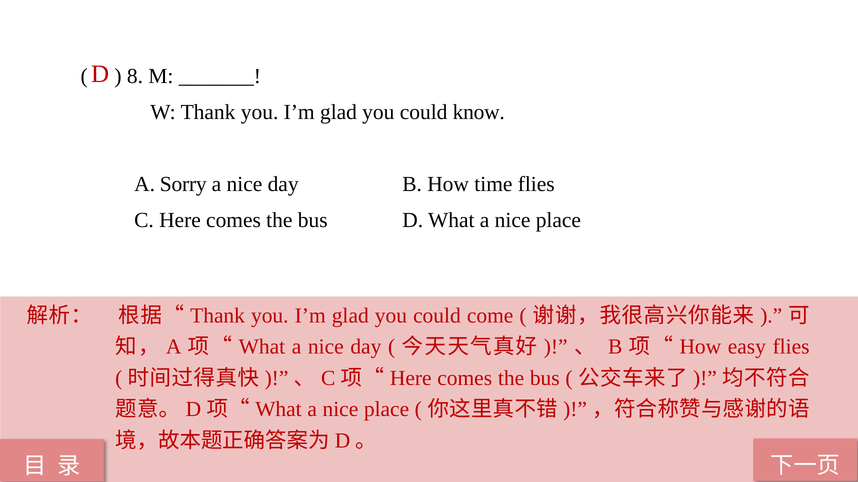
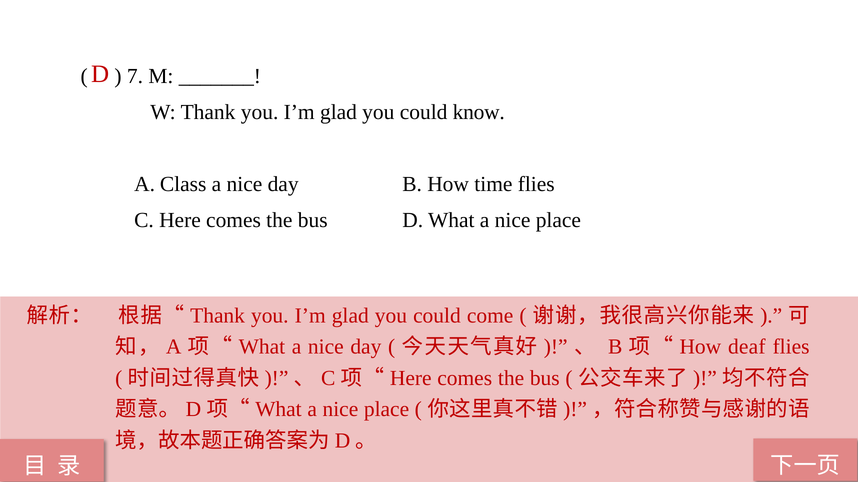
8: 8 -> 7
Sorry: Sorry -> Class
easy: easy -> deaf
